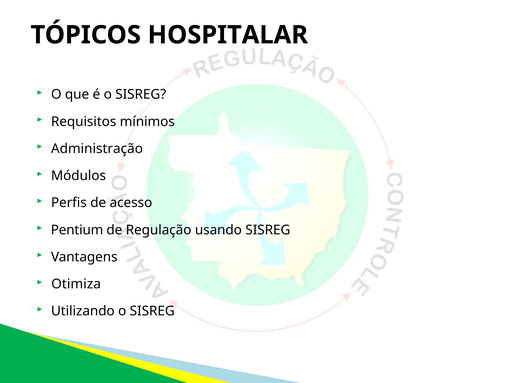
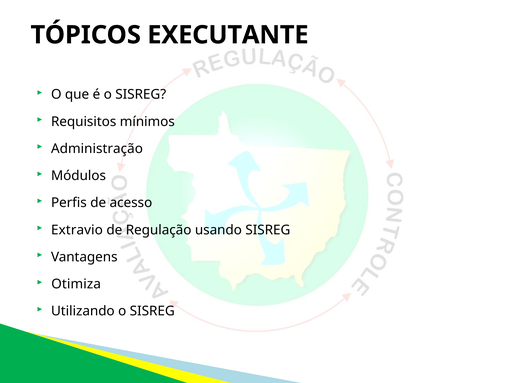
HOSPITALAR: HOSPITALAR -> EXECUTANTE
Pentium: Pentium -> Extravio
